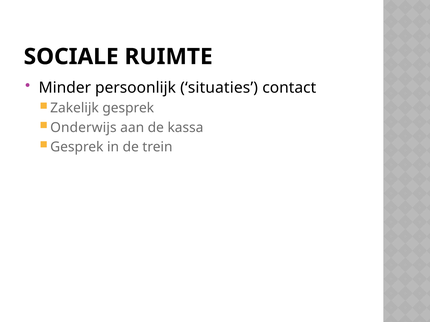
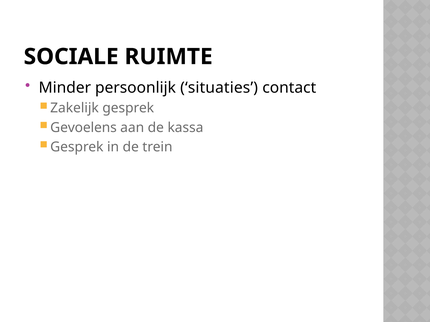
Onderwijs: Onderwijs -> Gevoelens
